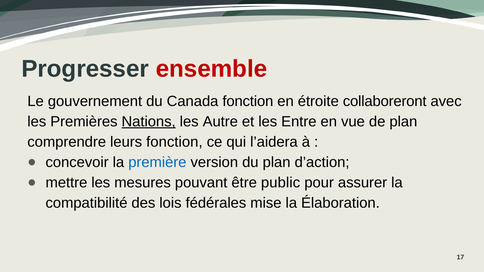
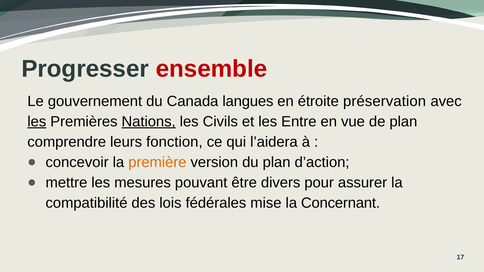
Canada fonction: fonction -> langues
collaboreront: collaboreront -> préservation
les at (37, 122) underline: none -> present
Autre: Autre -> Civils
première colour: blue -> orange
public: public -> divers
Élaboration: Élaboration -> Concernant
